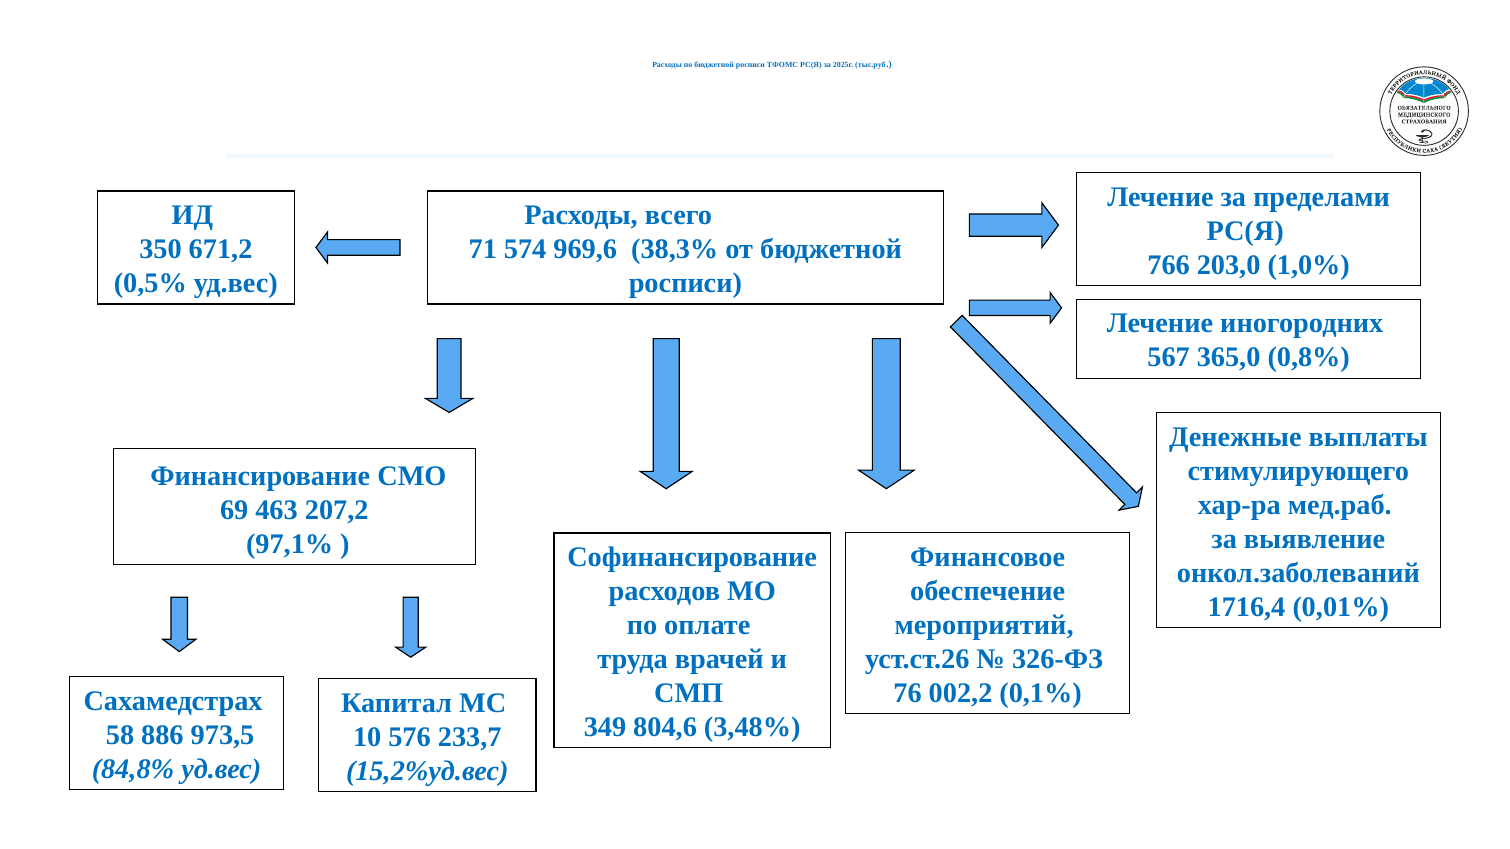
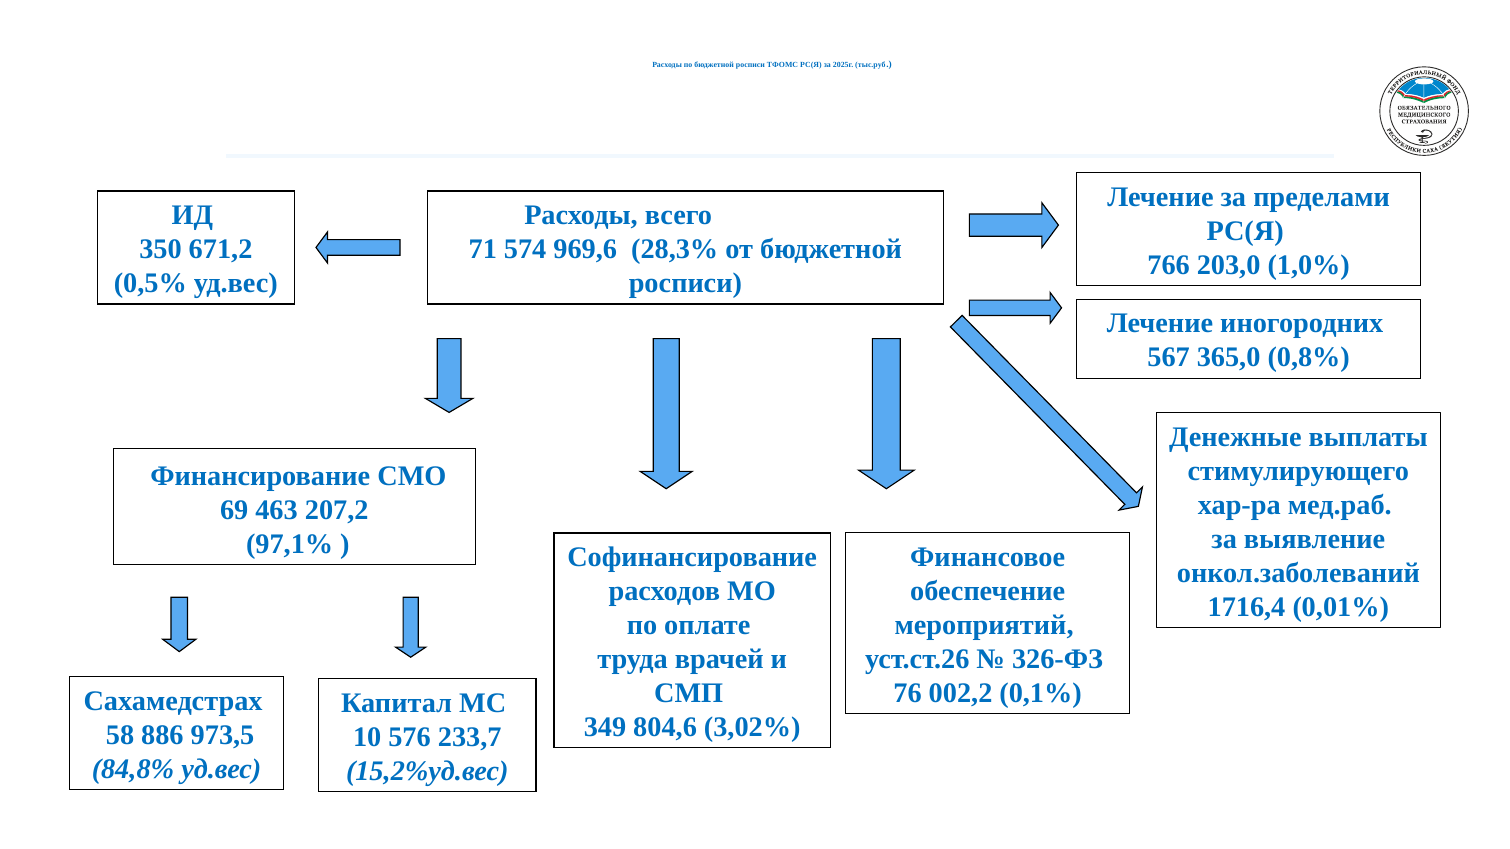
38,3%: 38,3% -> 28,3%
3,48%: 3,48% -> 3,02%
